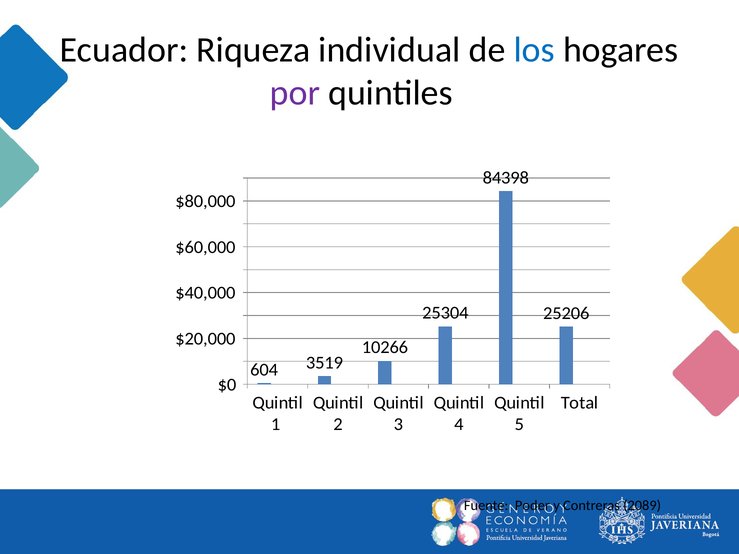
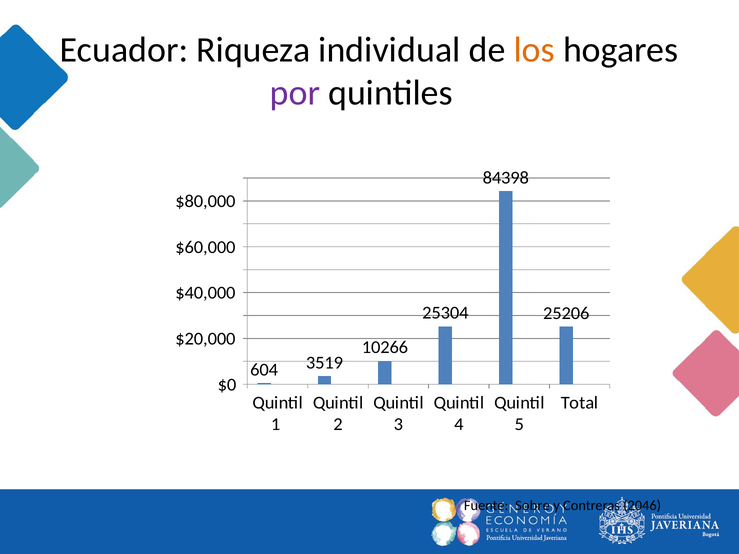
los colour: blue -> orange
Poder: Poder -> Sobre
2089: 2089 -> 2046
